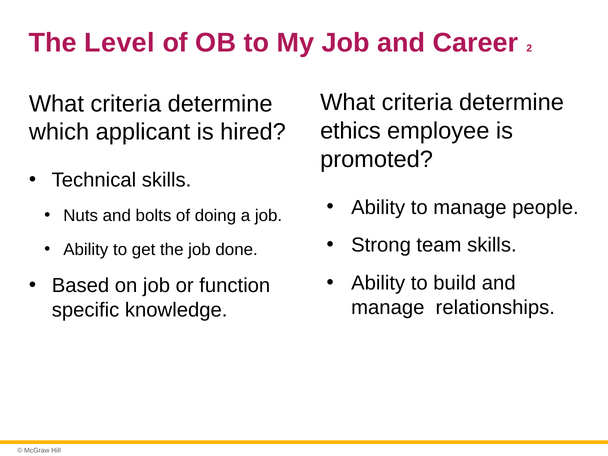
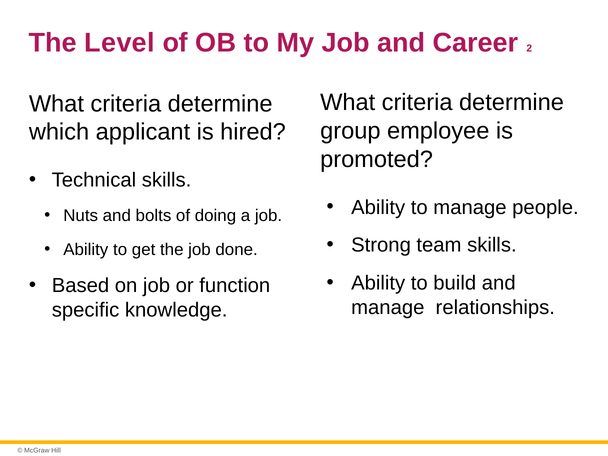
ethics: ethics -> group
